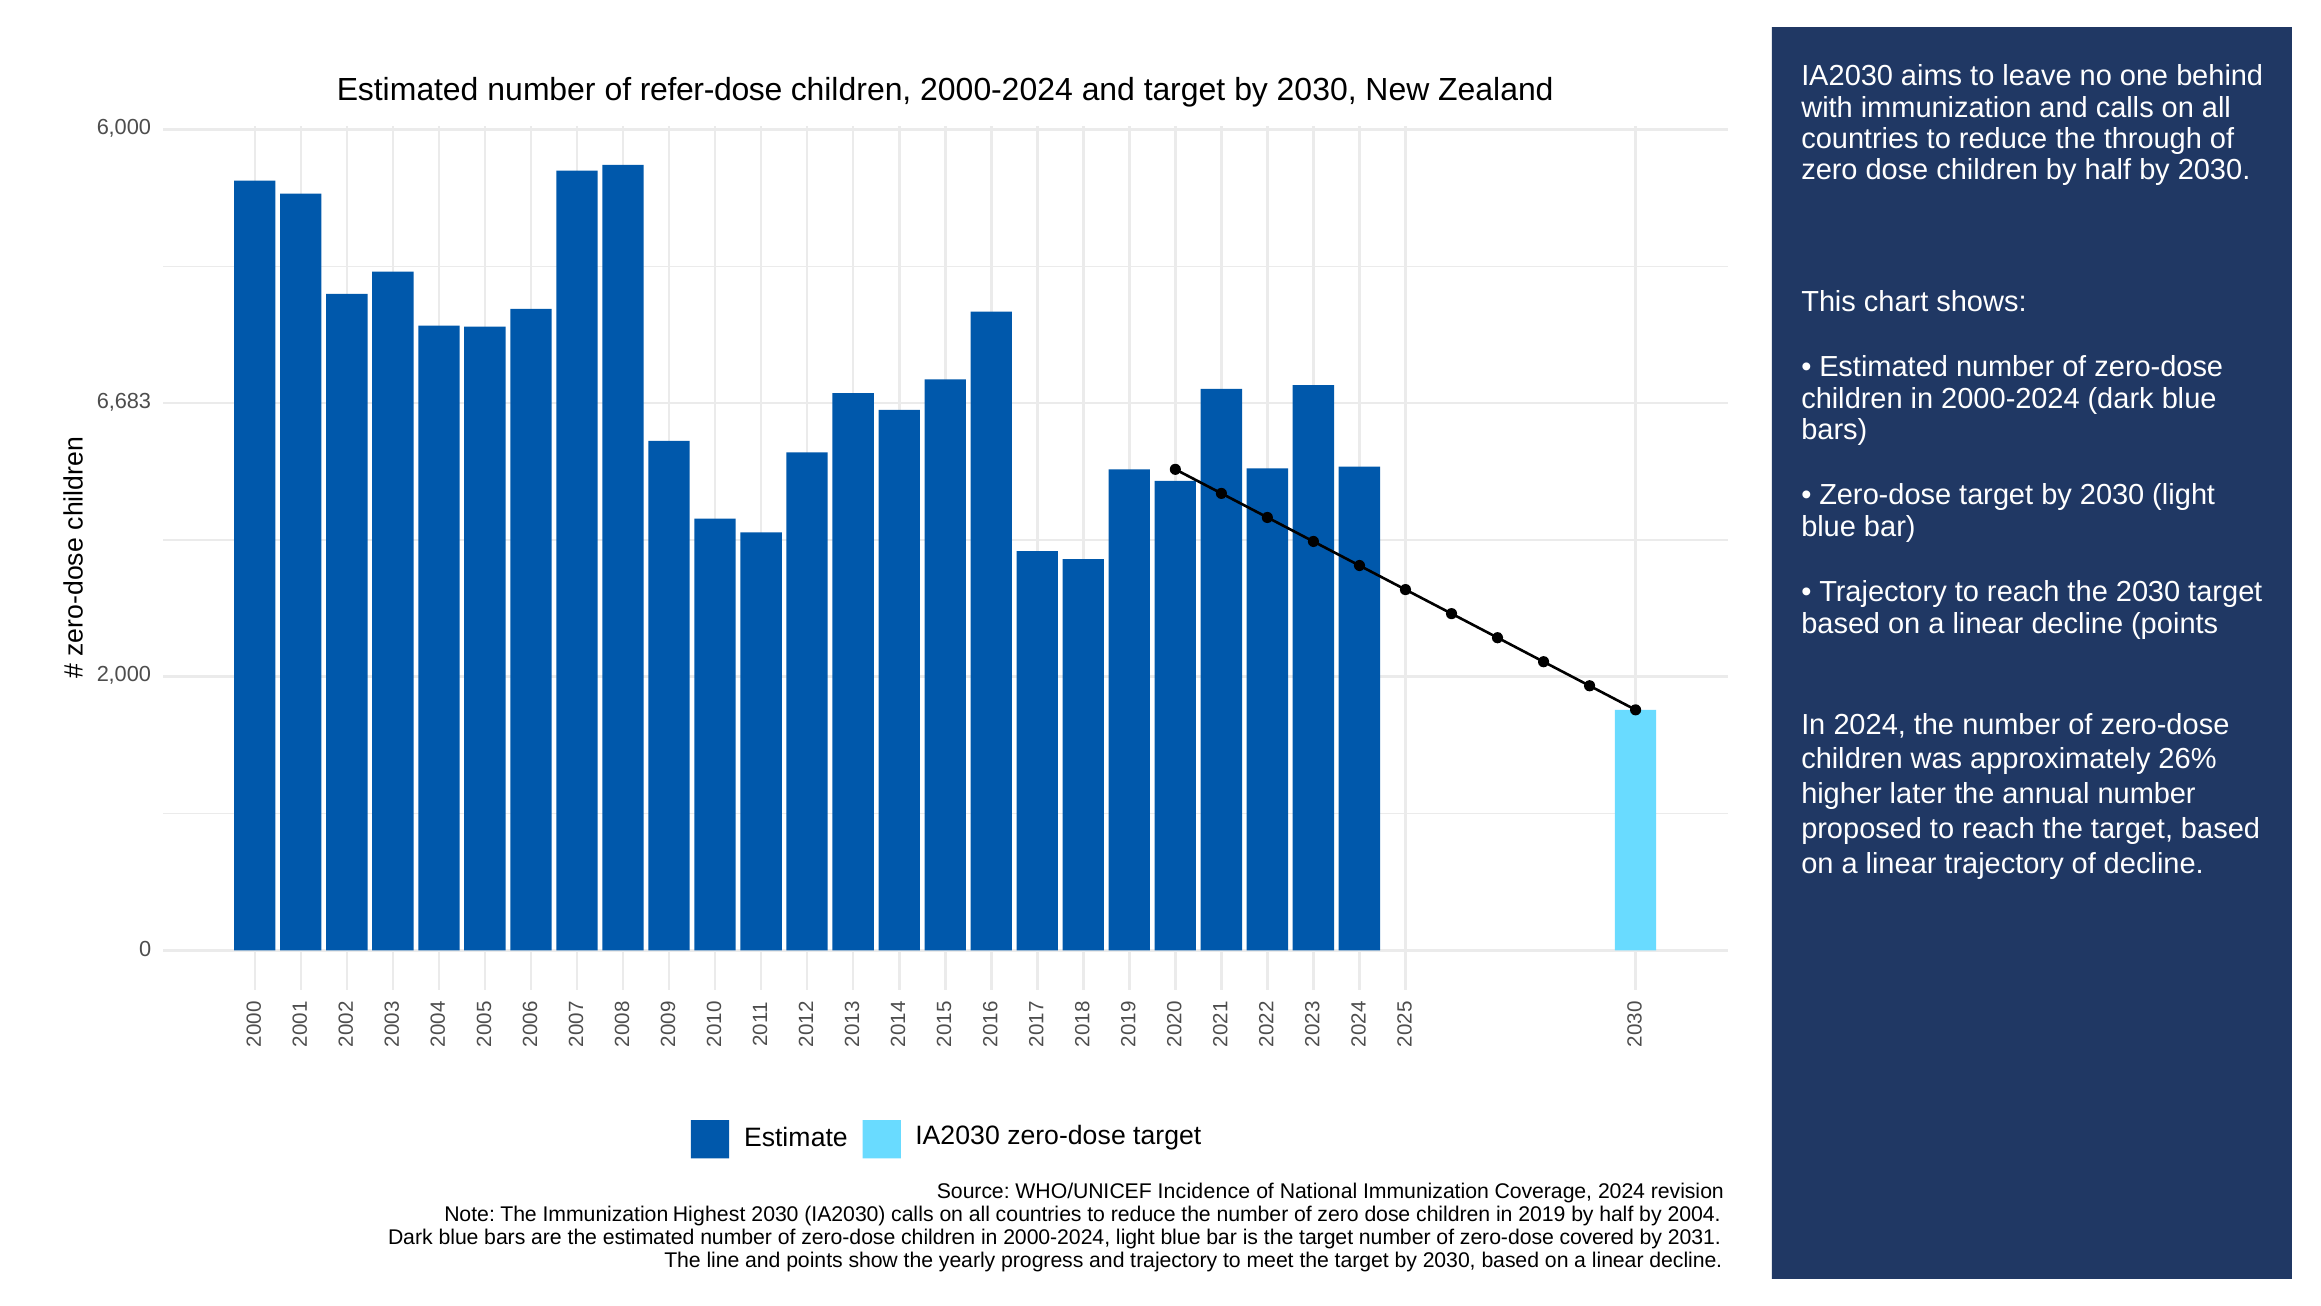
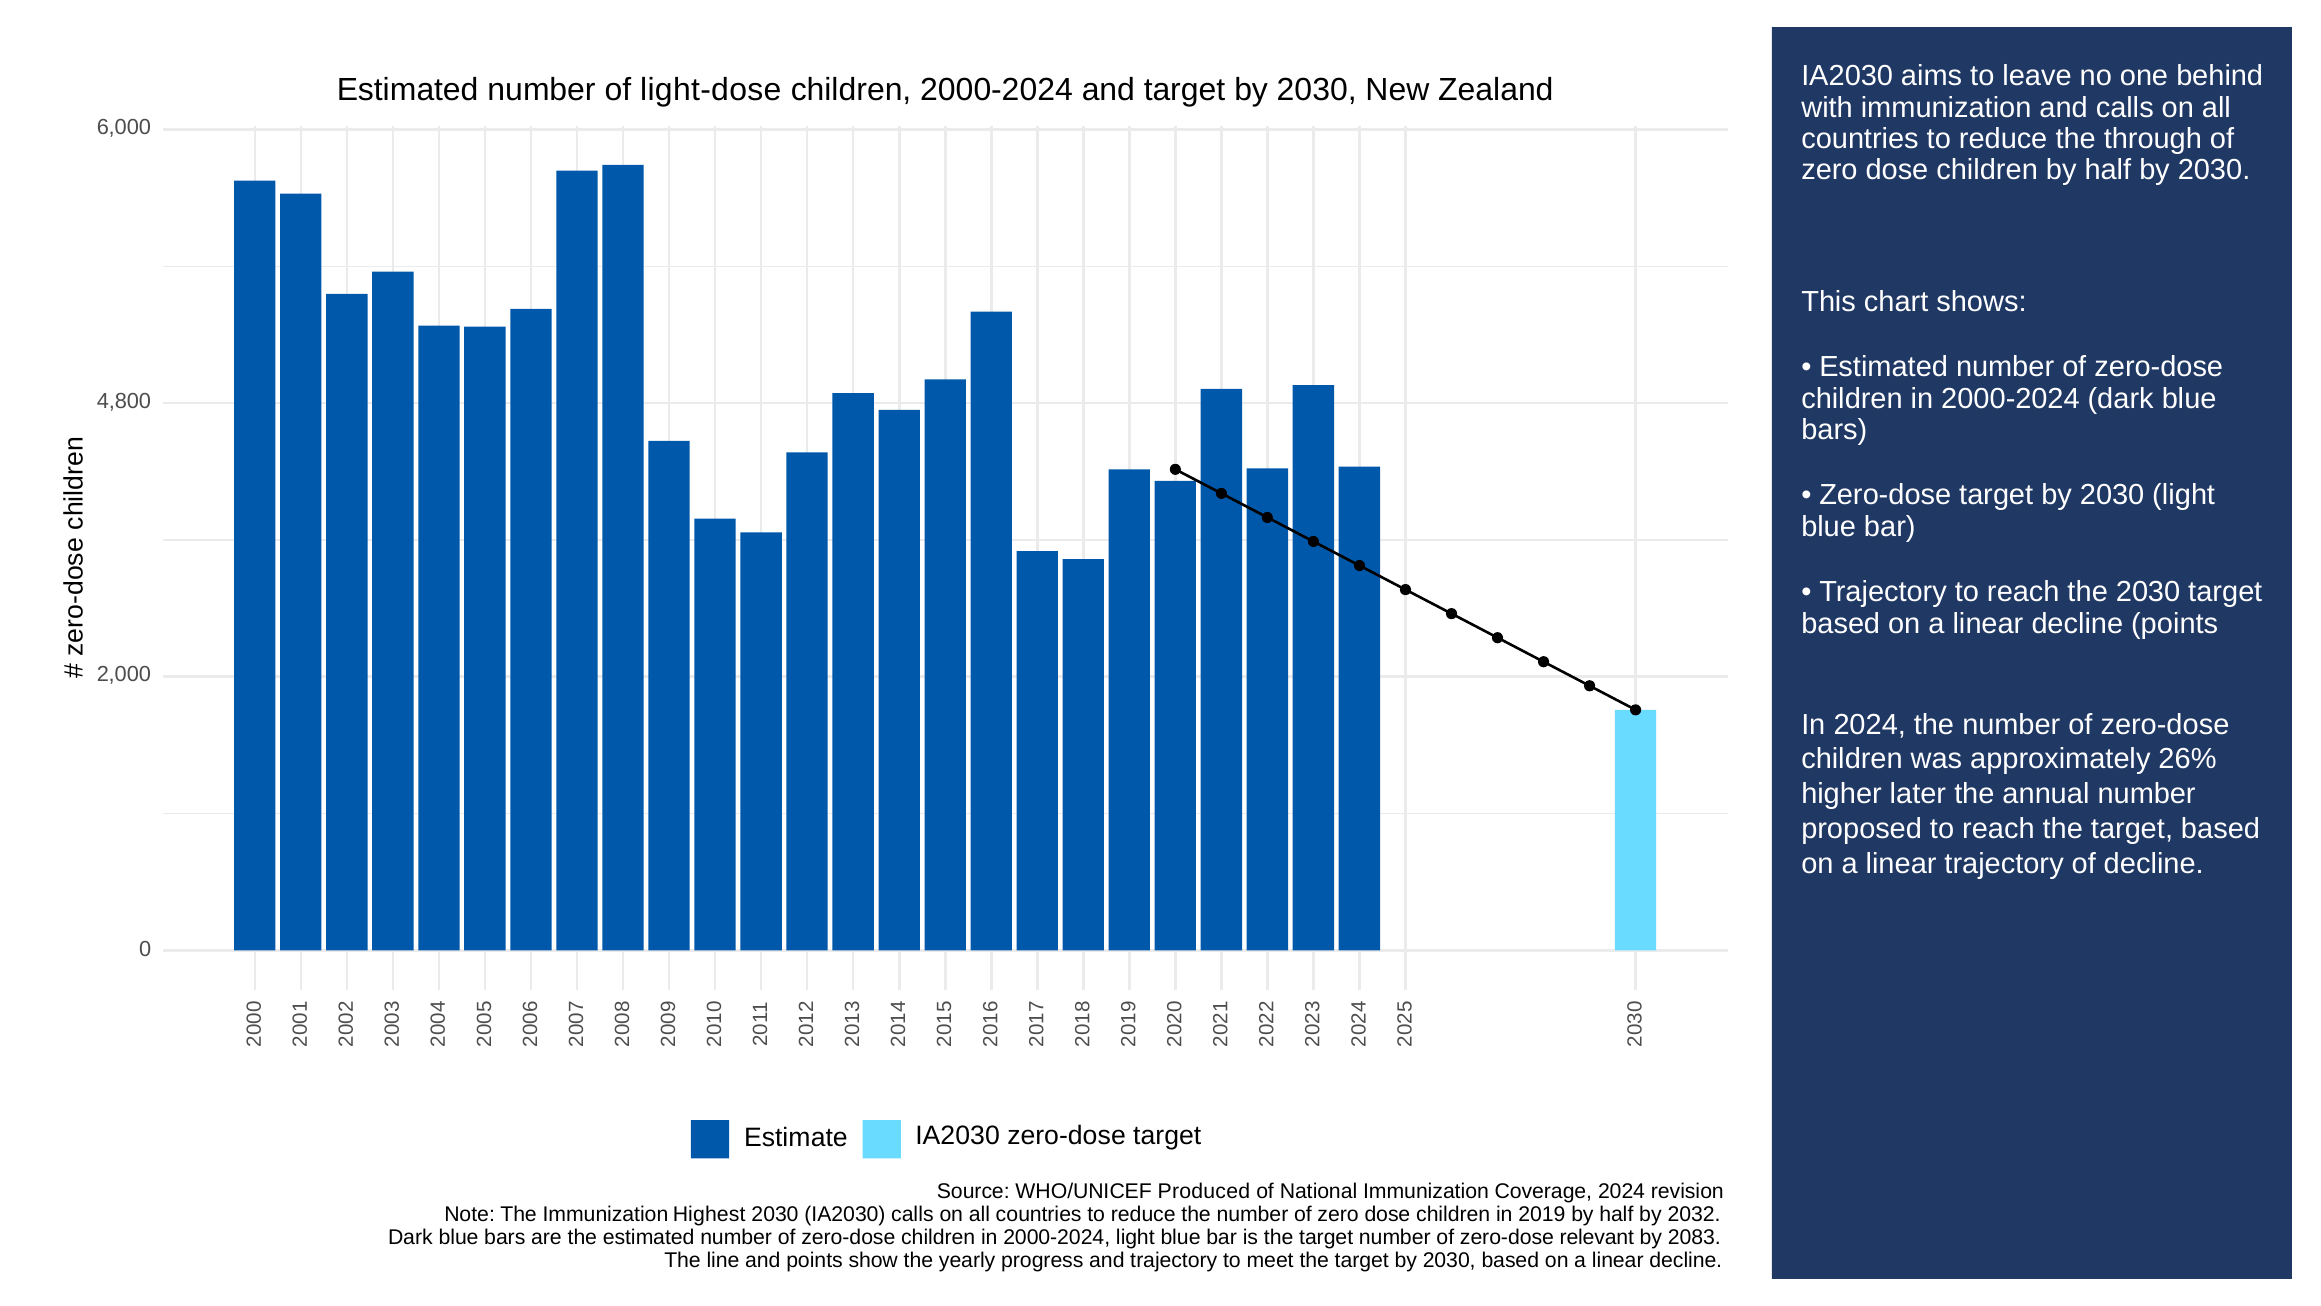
refer-dose: refer-dose -> light-dose
6,683: 6,683 -> 4,800
Incidence: Incidence -> Produced
2004: 2004 -> 2032
covered: covered -> relevant
2031: 2031 -> 2083
